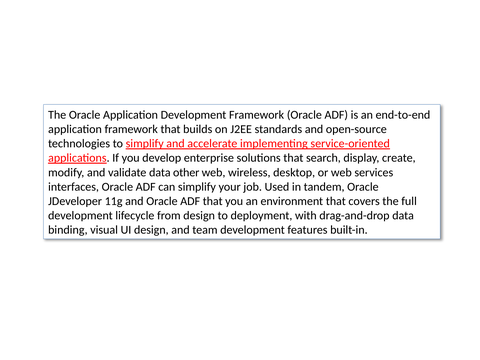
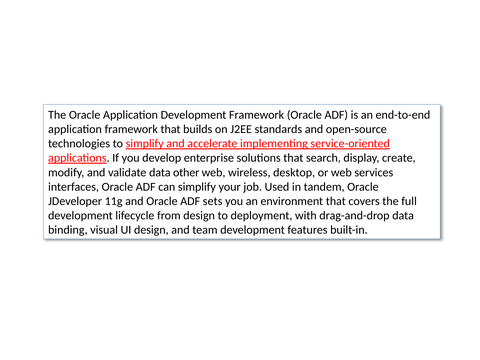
ADF that: that -> sets
